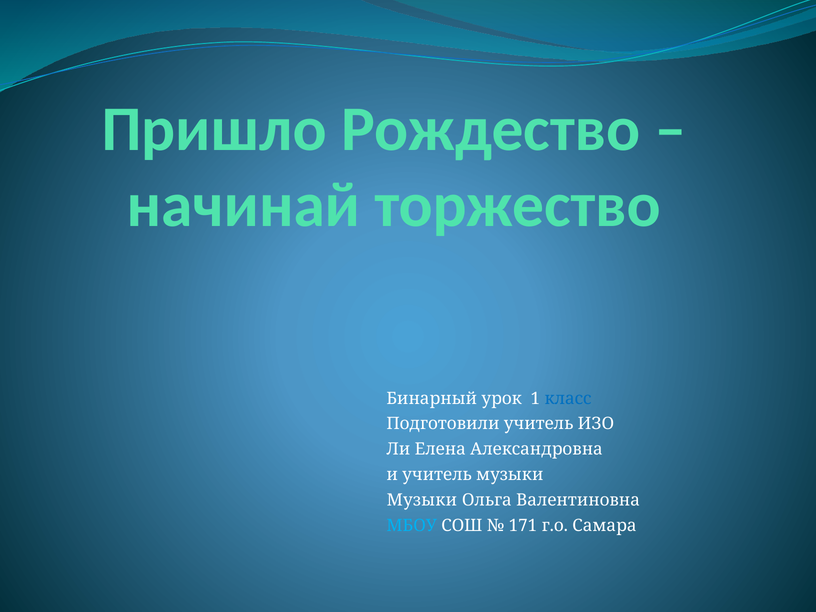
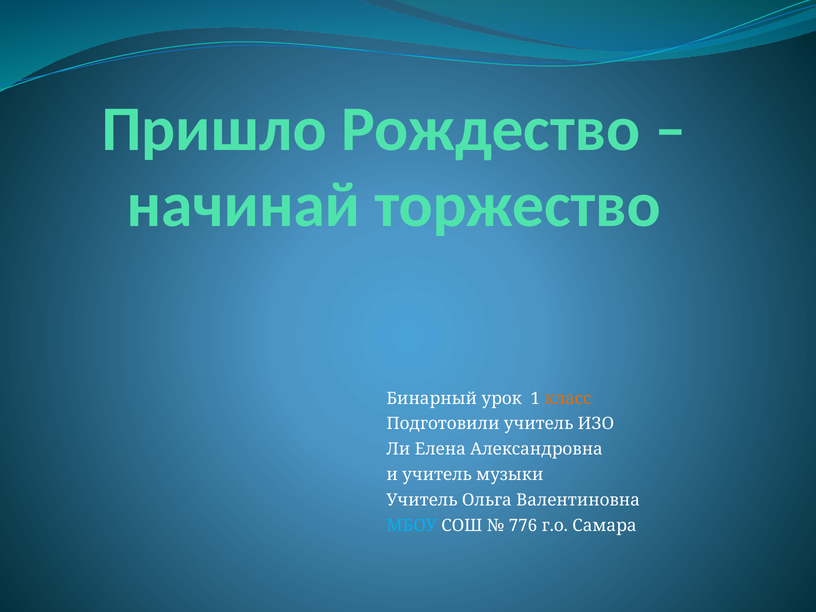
класс colour: blue -> orange
Музыки at (422, 500): Музыки -> Учитель
171: 171 -> 776
